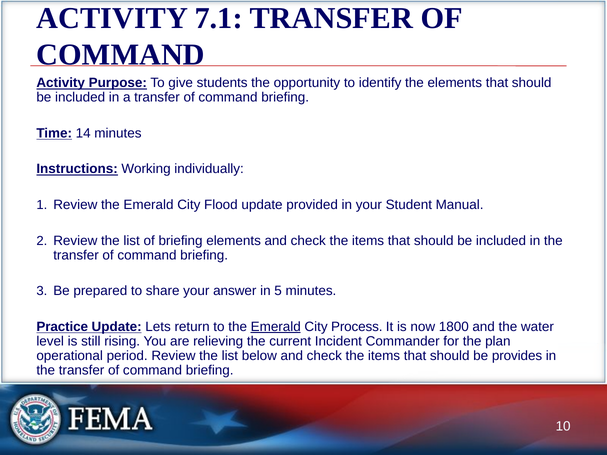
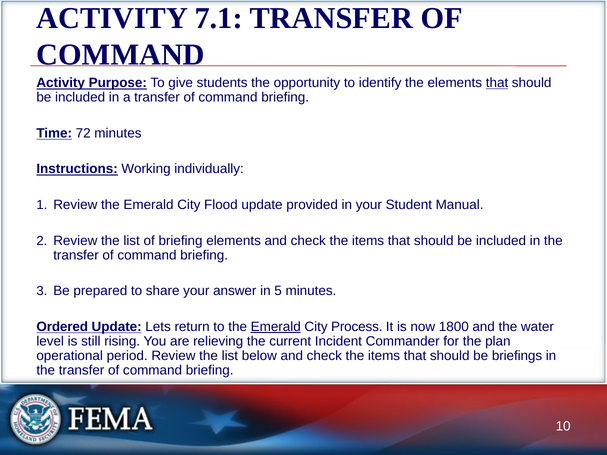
that at (497, 83) underline: none -> present
14: 14 -> 72
Practice: Practice -> Ordered
provides: provides -> briefings
